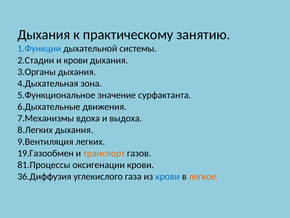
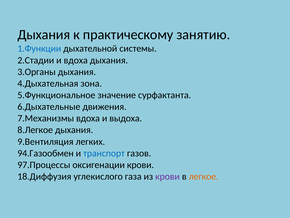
и крови: крови -> вдоха
8.Легких: 8.Легких -> 8.Легкое
19.Газообмен: 19.Газообмен -> 94.Газообмен
транспорт colour: orange -> blue
81.Процессы: 81.Процессы -> 97.Процессы
36.Диффузия: 36.Диффузия -> 18.Диффузия
крови at (167, 176) colour: blue -> purple
